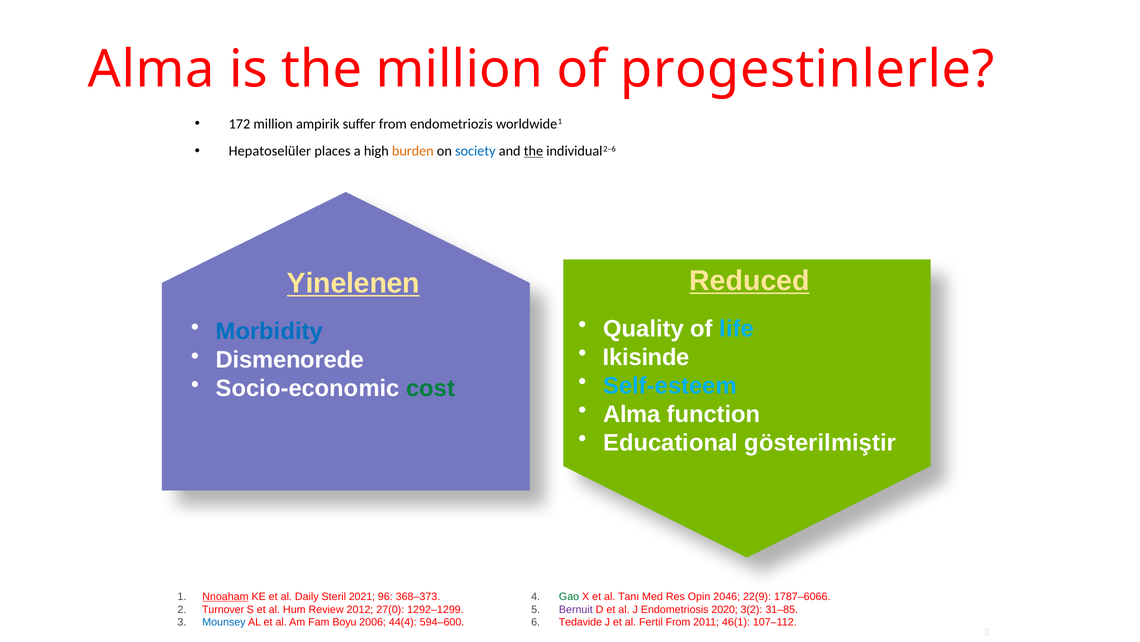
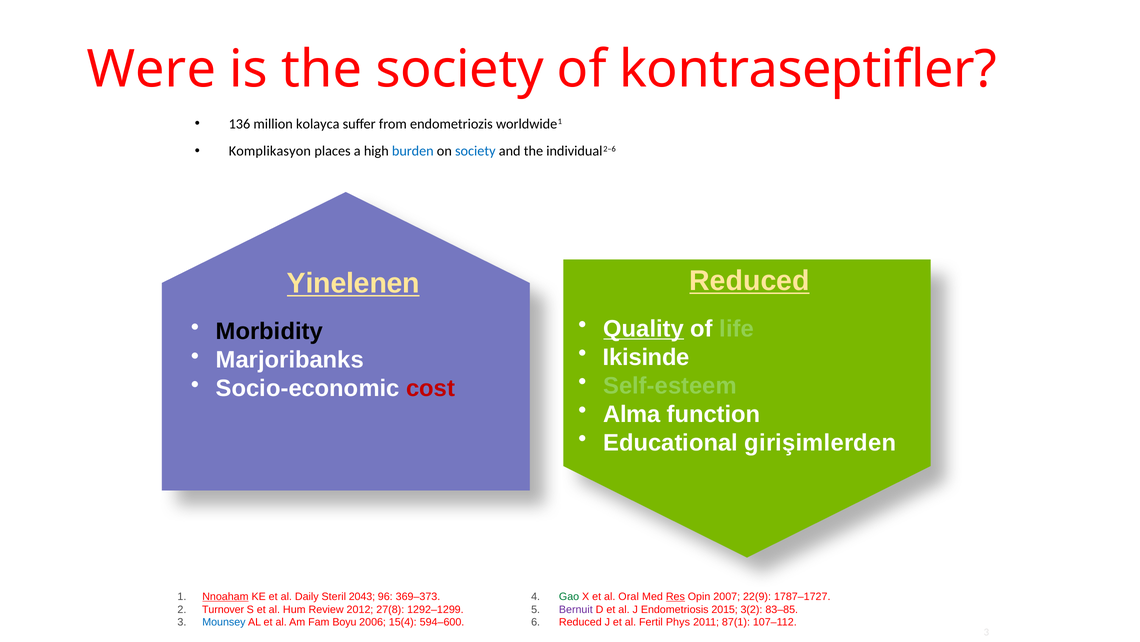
Alma at (151, 69): Alma -> Were
the million: million -> society
progestinlerle: progestinlerle -> kontraseptifler
172: 172 -> 136
ampirik: ampirik -> kolayca
Hepatoselüler: Hepatoselüler -> Komplikasyon
burden colour: orange -> blue
the at (533, 151) underline: present -> none
Quality underline: none -> present
life colour: light blue -> light green
Morbidity colour: blue -> black
Dismenorede: Dismenorede -> Marjoribanks
Self-esteem colour: light blue -> light green
cost colour: green -> red
gösterilmiştir: gösterilmiştir -> girişimlerden
2021: 2021 -> 2043
368–373: 368–373 -> 369–373
Tanı: Tanı -> Oral
Res underline: none -> present
2046: 2046 -> 2007
1787–6066: 1787–6066 -> 1787–1727
27(0: 27(0 -> 27(8
2020: 2020 -> 2015
31–85: 31–85 -> 83–85
44(4: 44(4 -> 15(4
Tedavide at (580, 622): Tedavide -> Reduced
Fertil From: From -> Phys
46(1: 46(1 -> 87(1
